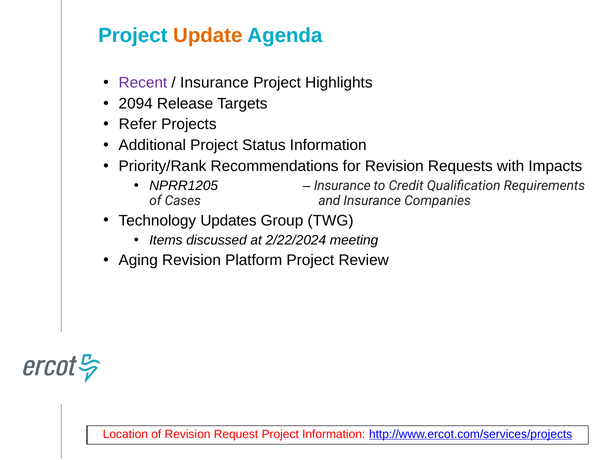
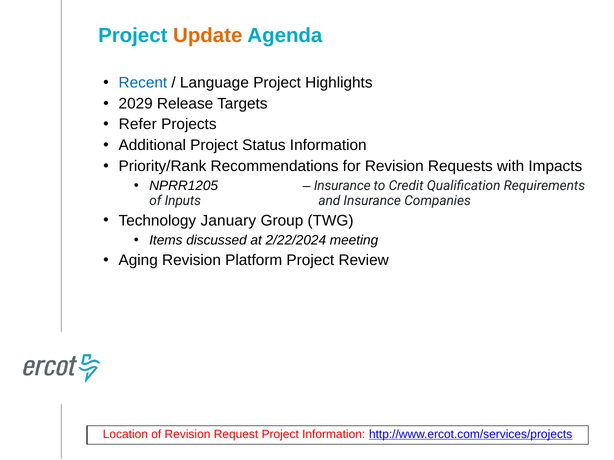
Recent colour: purple -> blue
Insurance at (214, 83): Insurance -> Language
2094: 2094 -> 2029
Cases: Cases -> Inputs
Updates: Updates -> January
